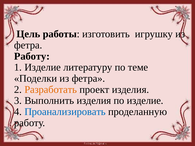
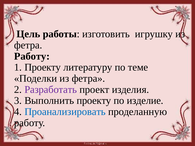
1 Изделие: Изделие -> Проекту
Разработать colour: orange -> purple
Выполнить изделия: изделия -> проекту
